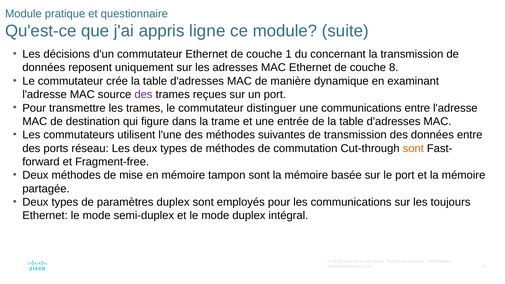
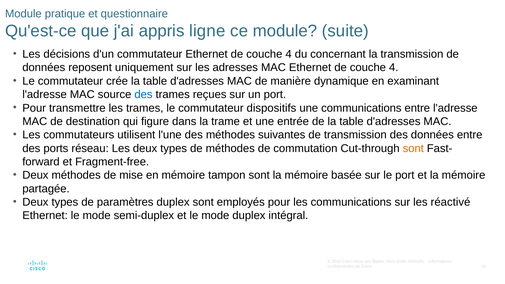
1 at (289, 54): 1 -> 4
8 at (394, 68): 8 -> 4
des at (143, 95) colour: purple -> blue
distinguer: distinguer -> dispositifs
toujours: toujours -> réactivé
